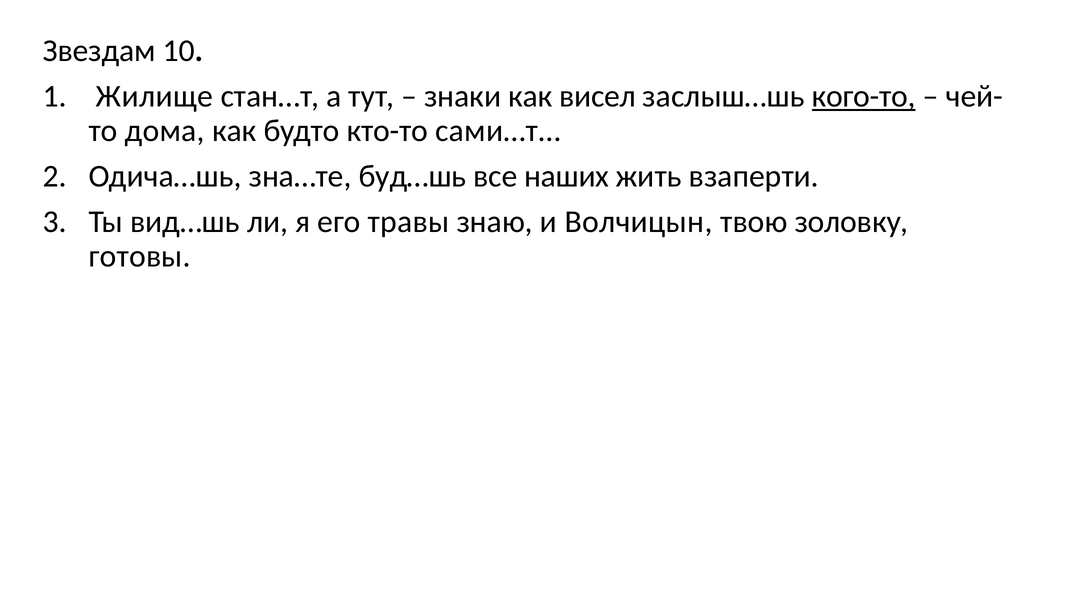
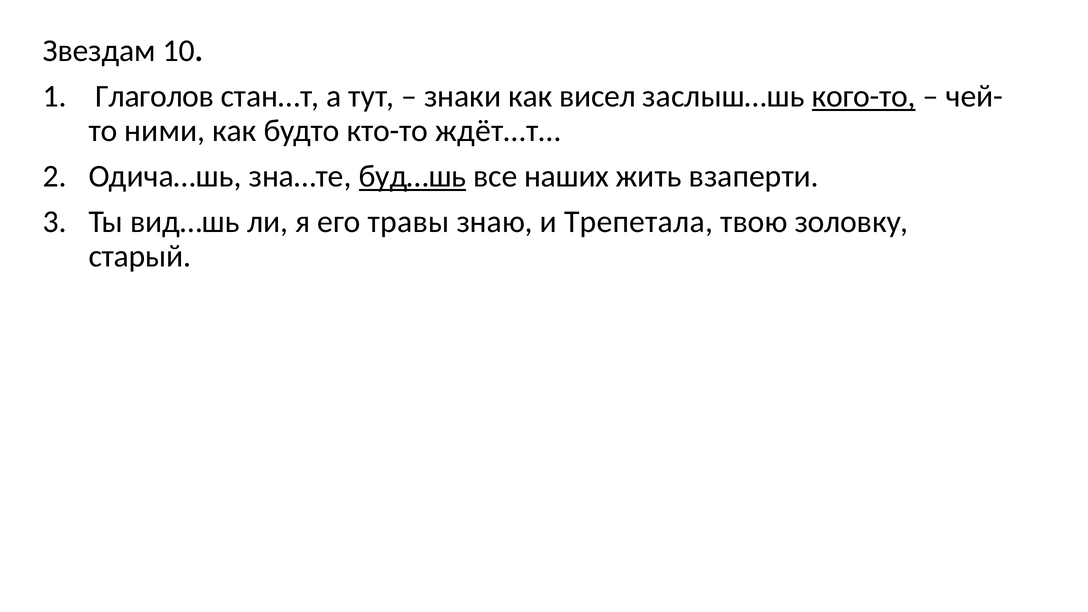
Жилище: Жилище -> Глаголов
дома: дома -> ними
сами…т…: сами…т… -> ждёт…т…
буд…шь underline: none -> present
Волчицын: Волчицын -> Трепетала
готовы: готовы -> старый
